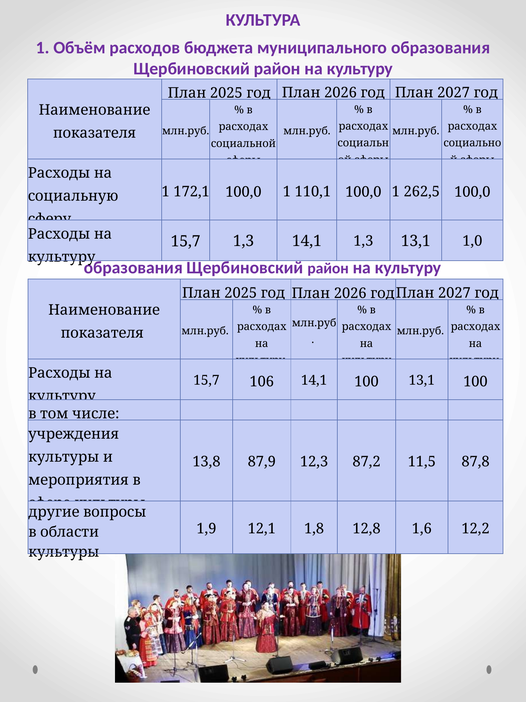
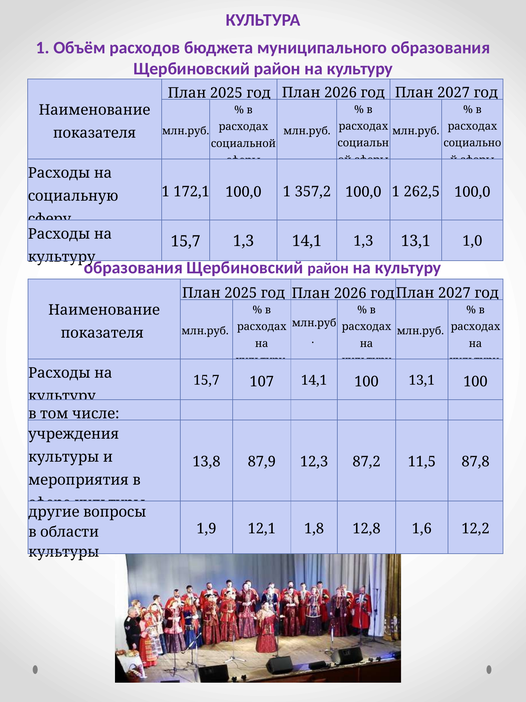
110,1: 110,1 -> 357,2
106: 106 -> 107
